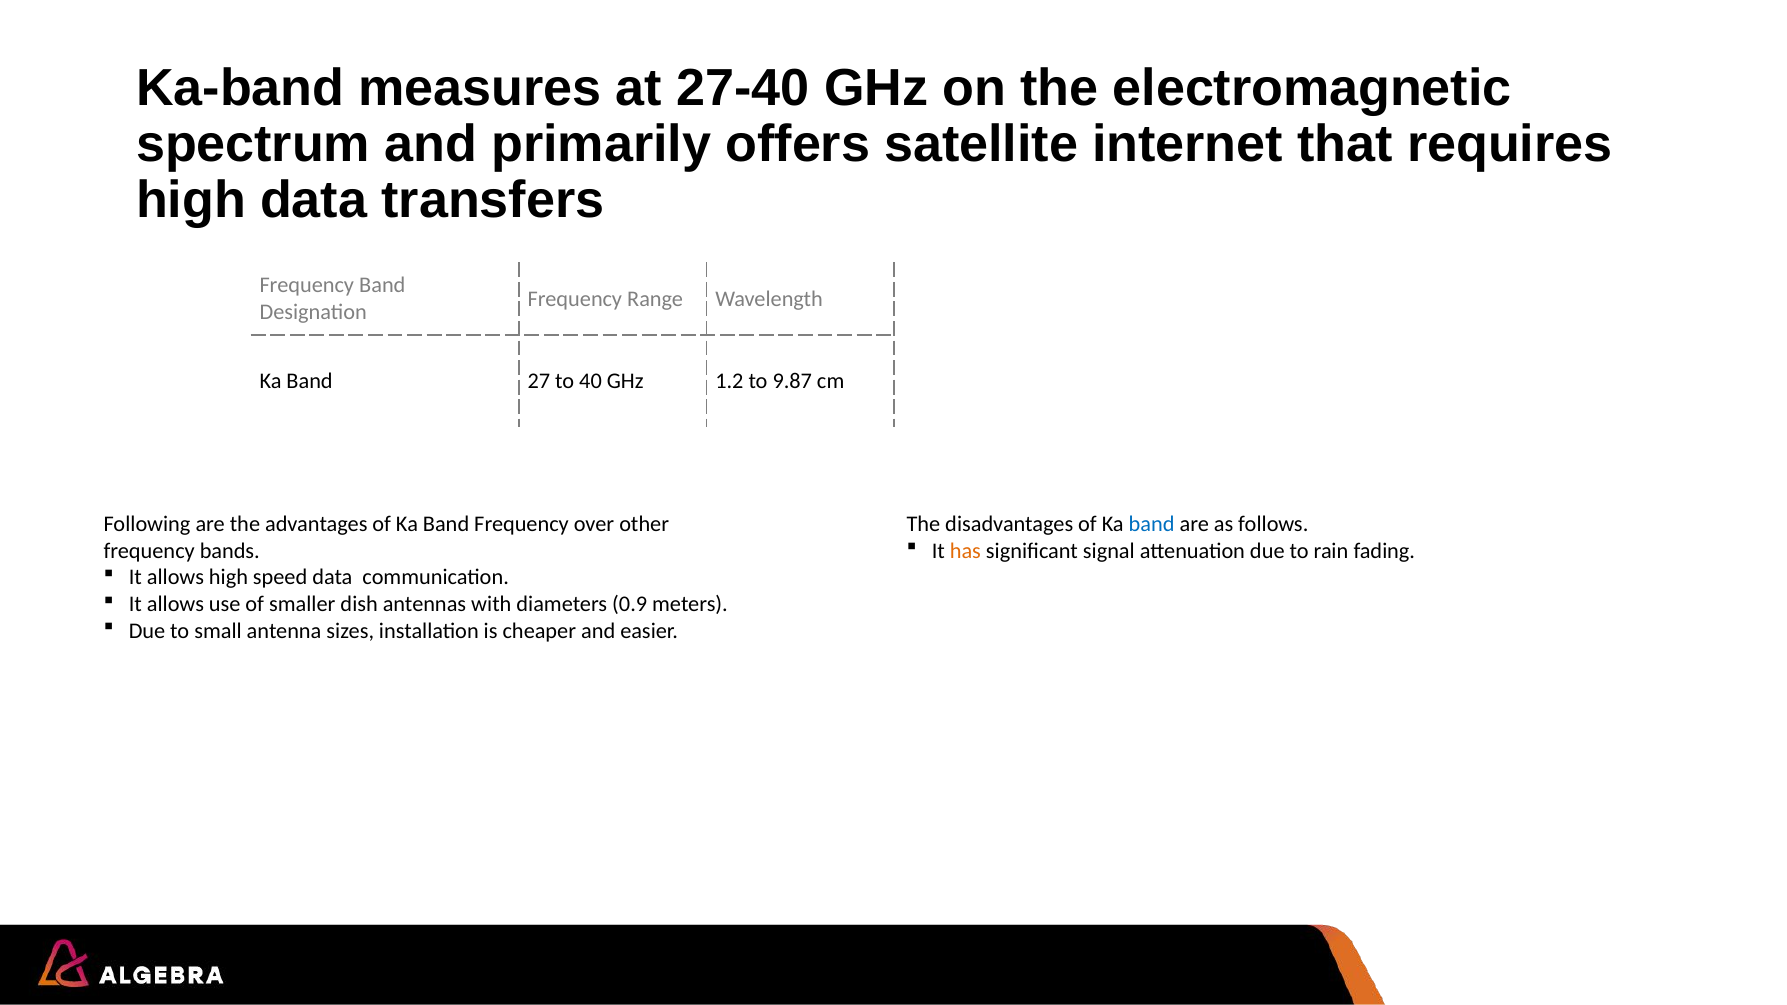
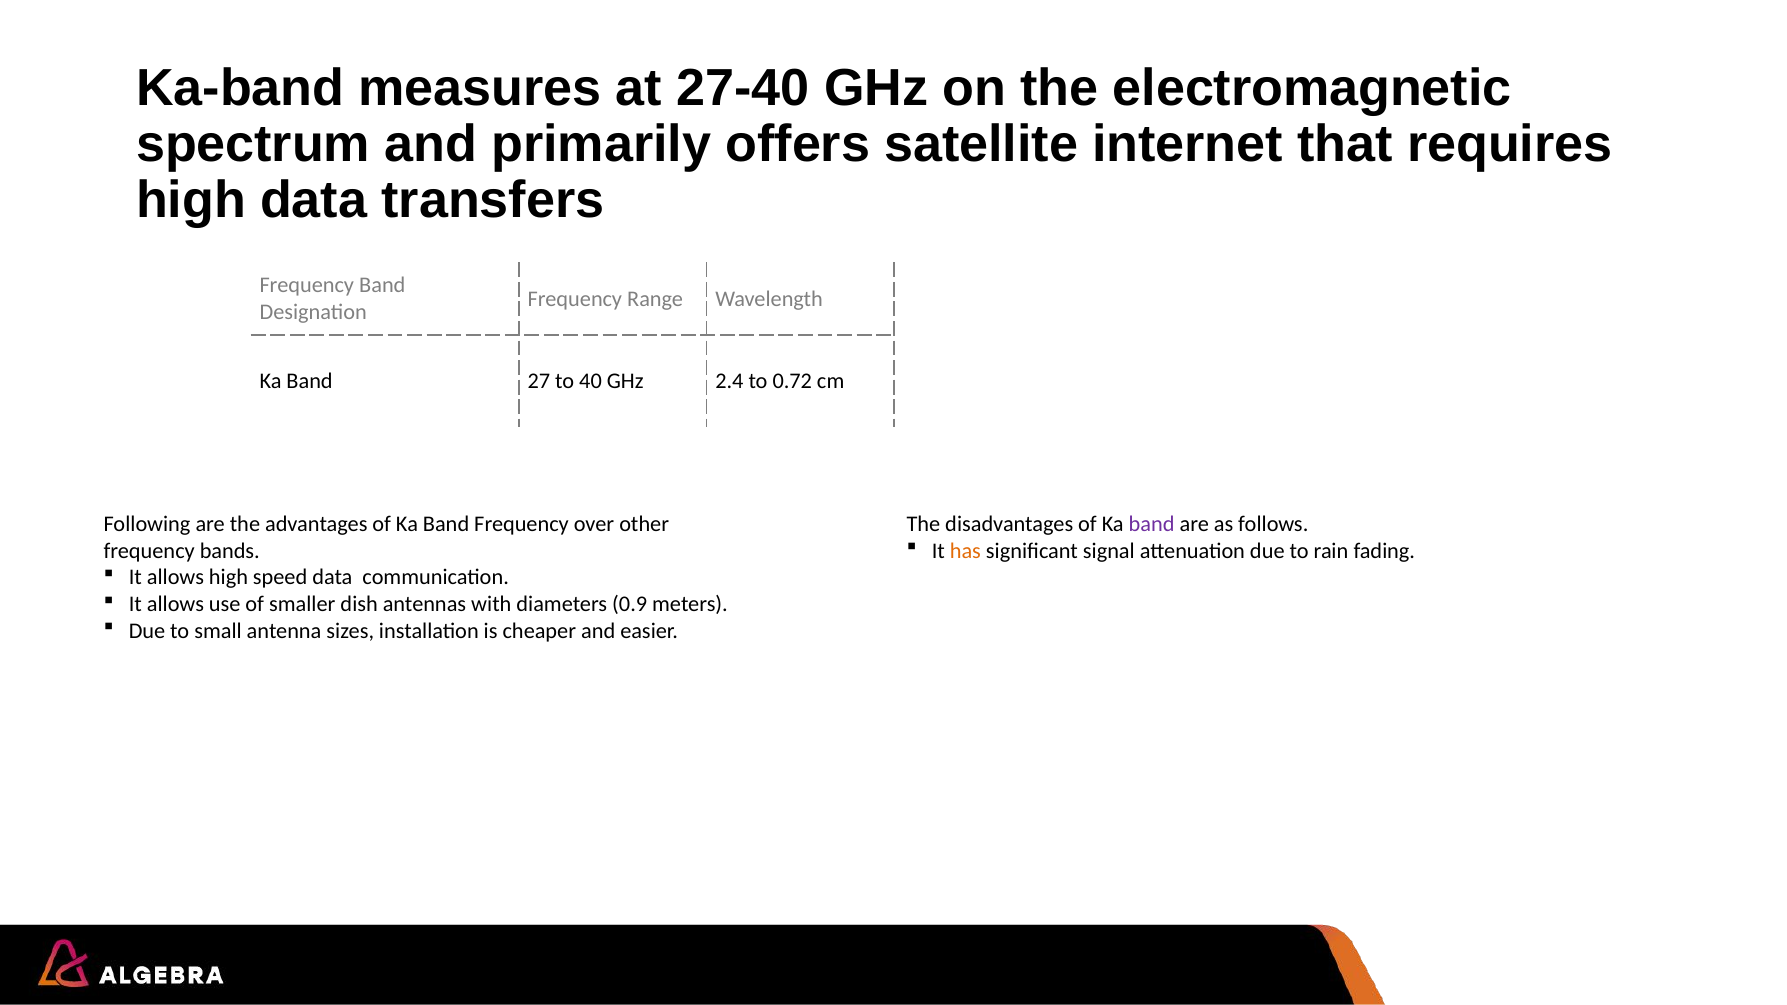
1.2: 1.2 -> 2.4
9.87: 9.87 -> 0.72
band at (1152, 524) colour: blue -> purple
